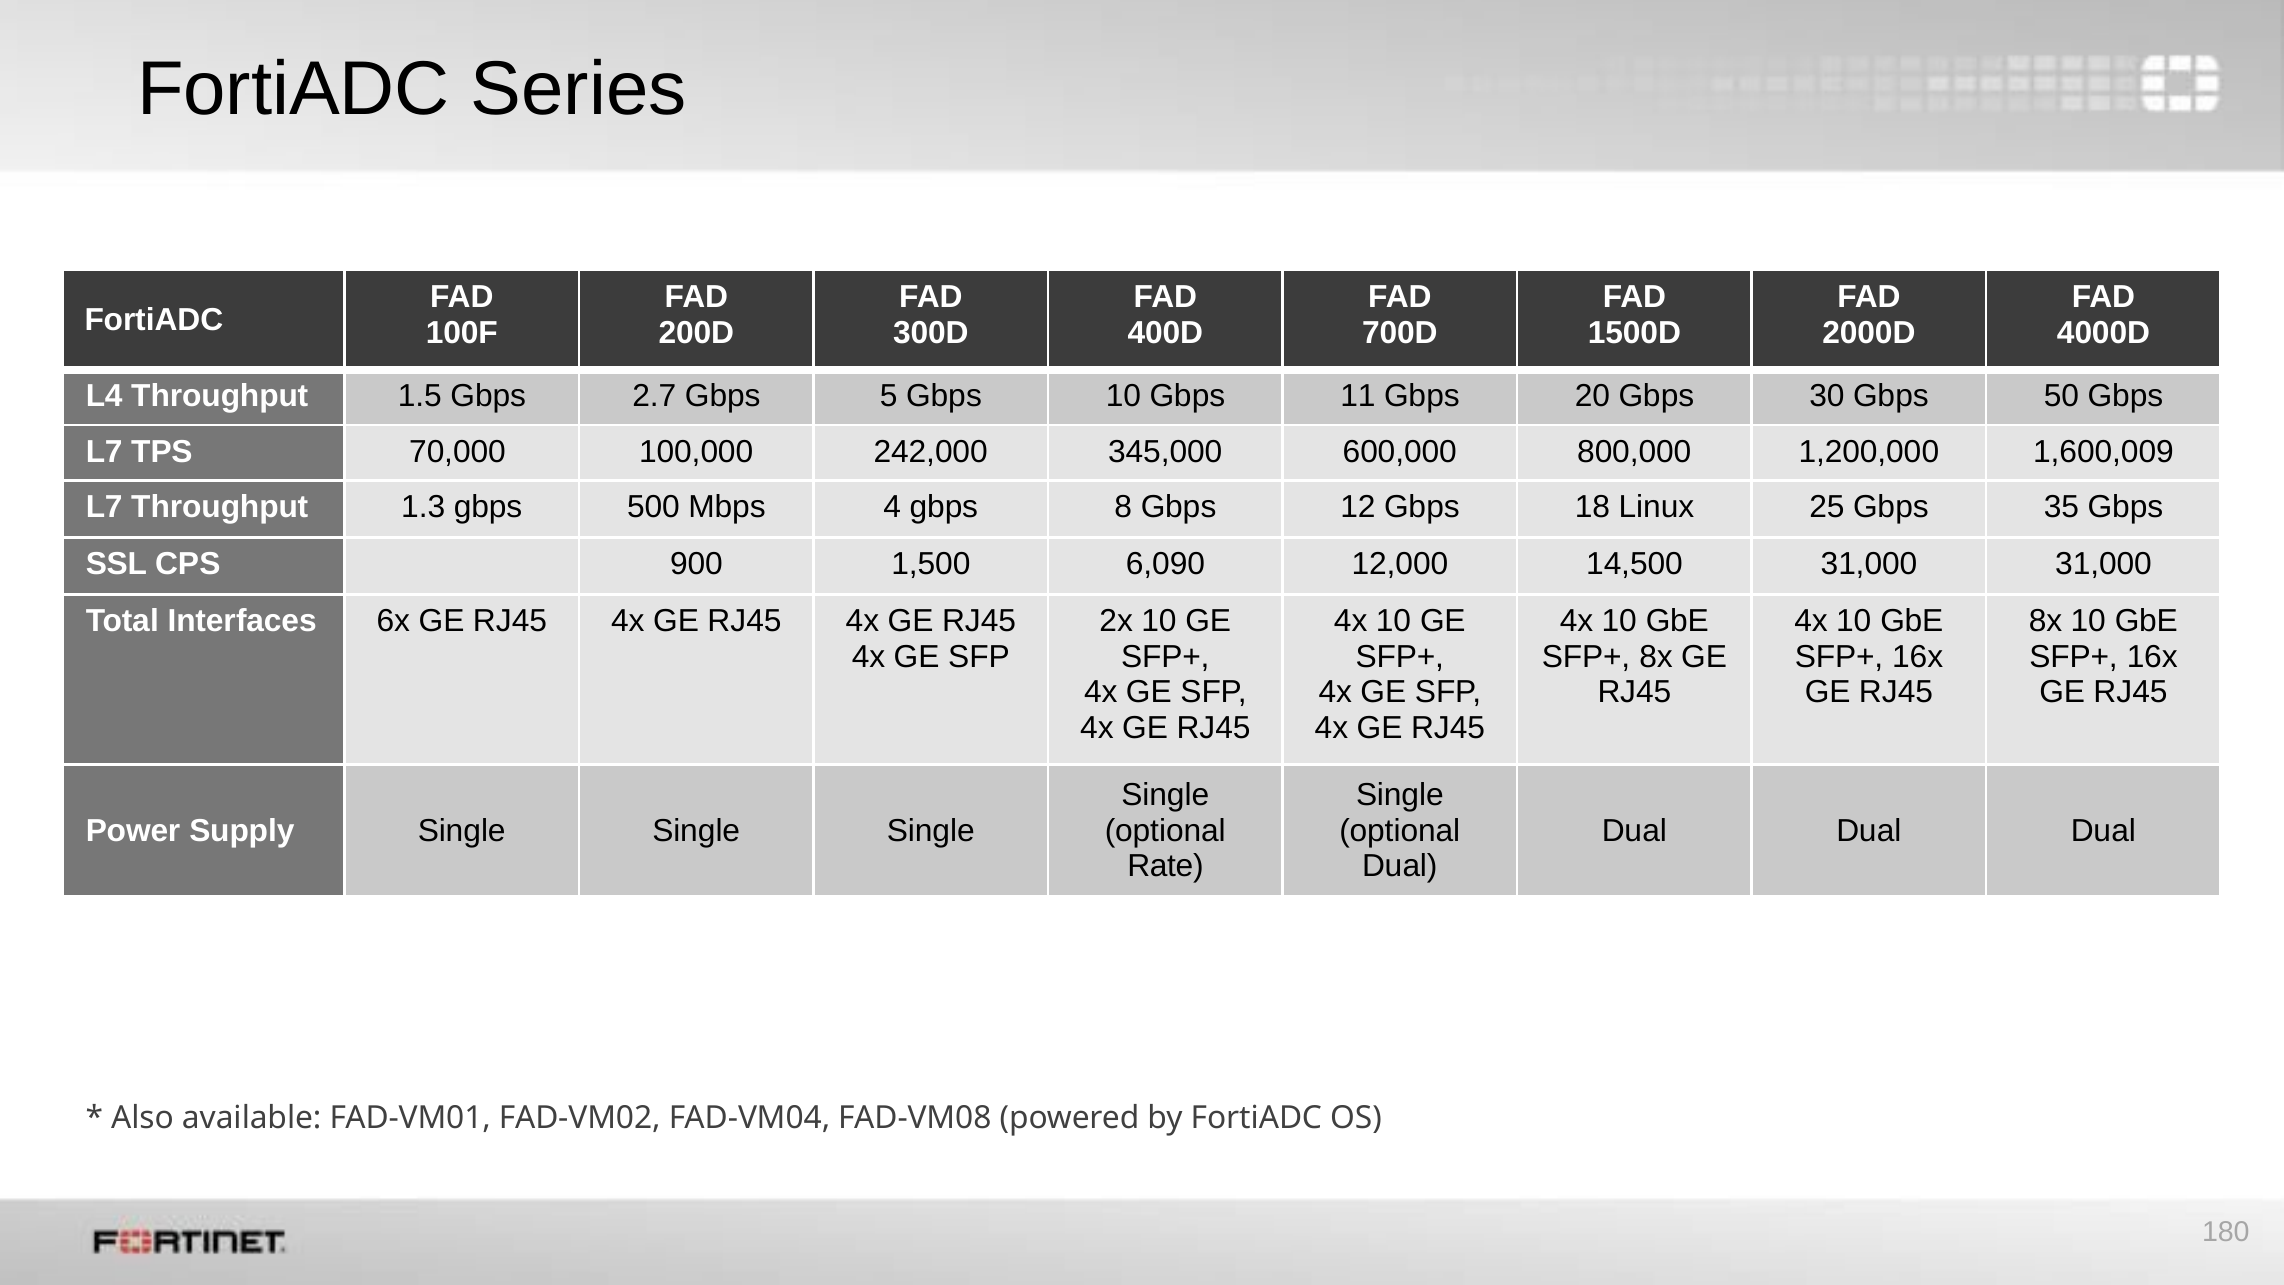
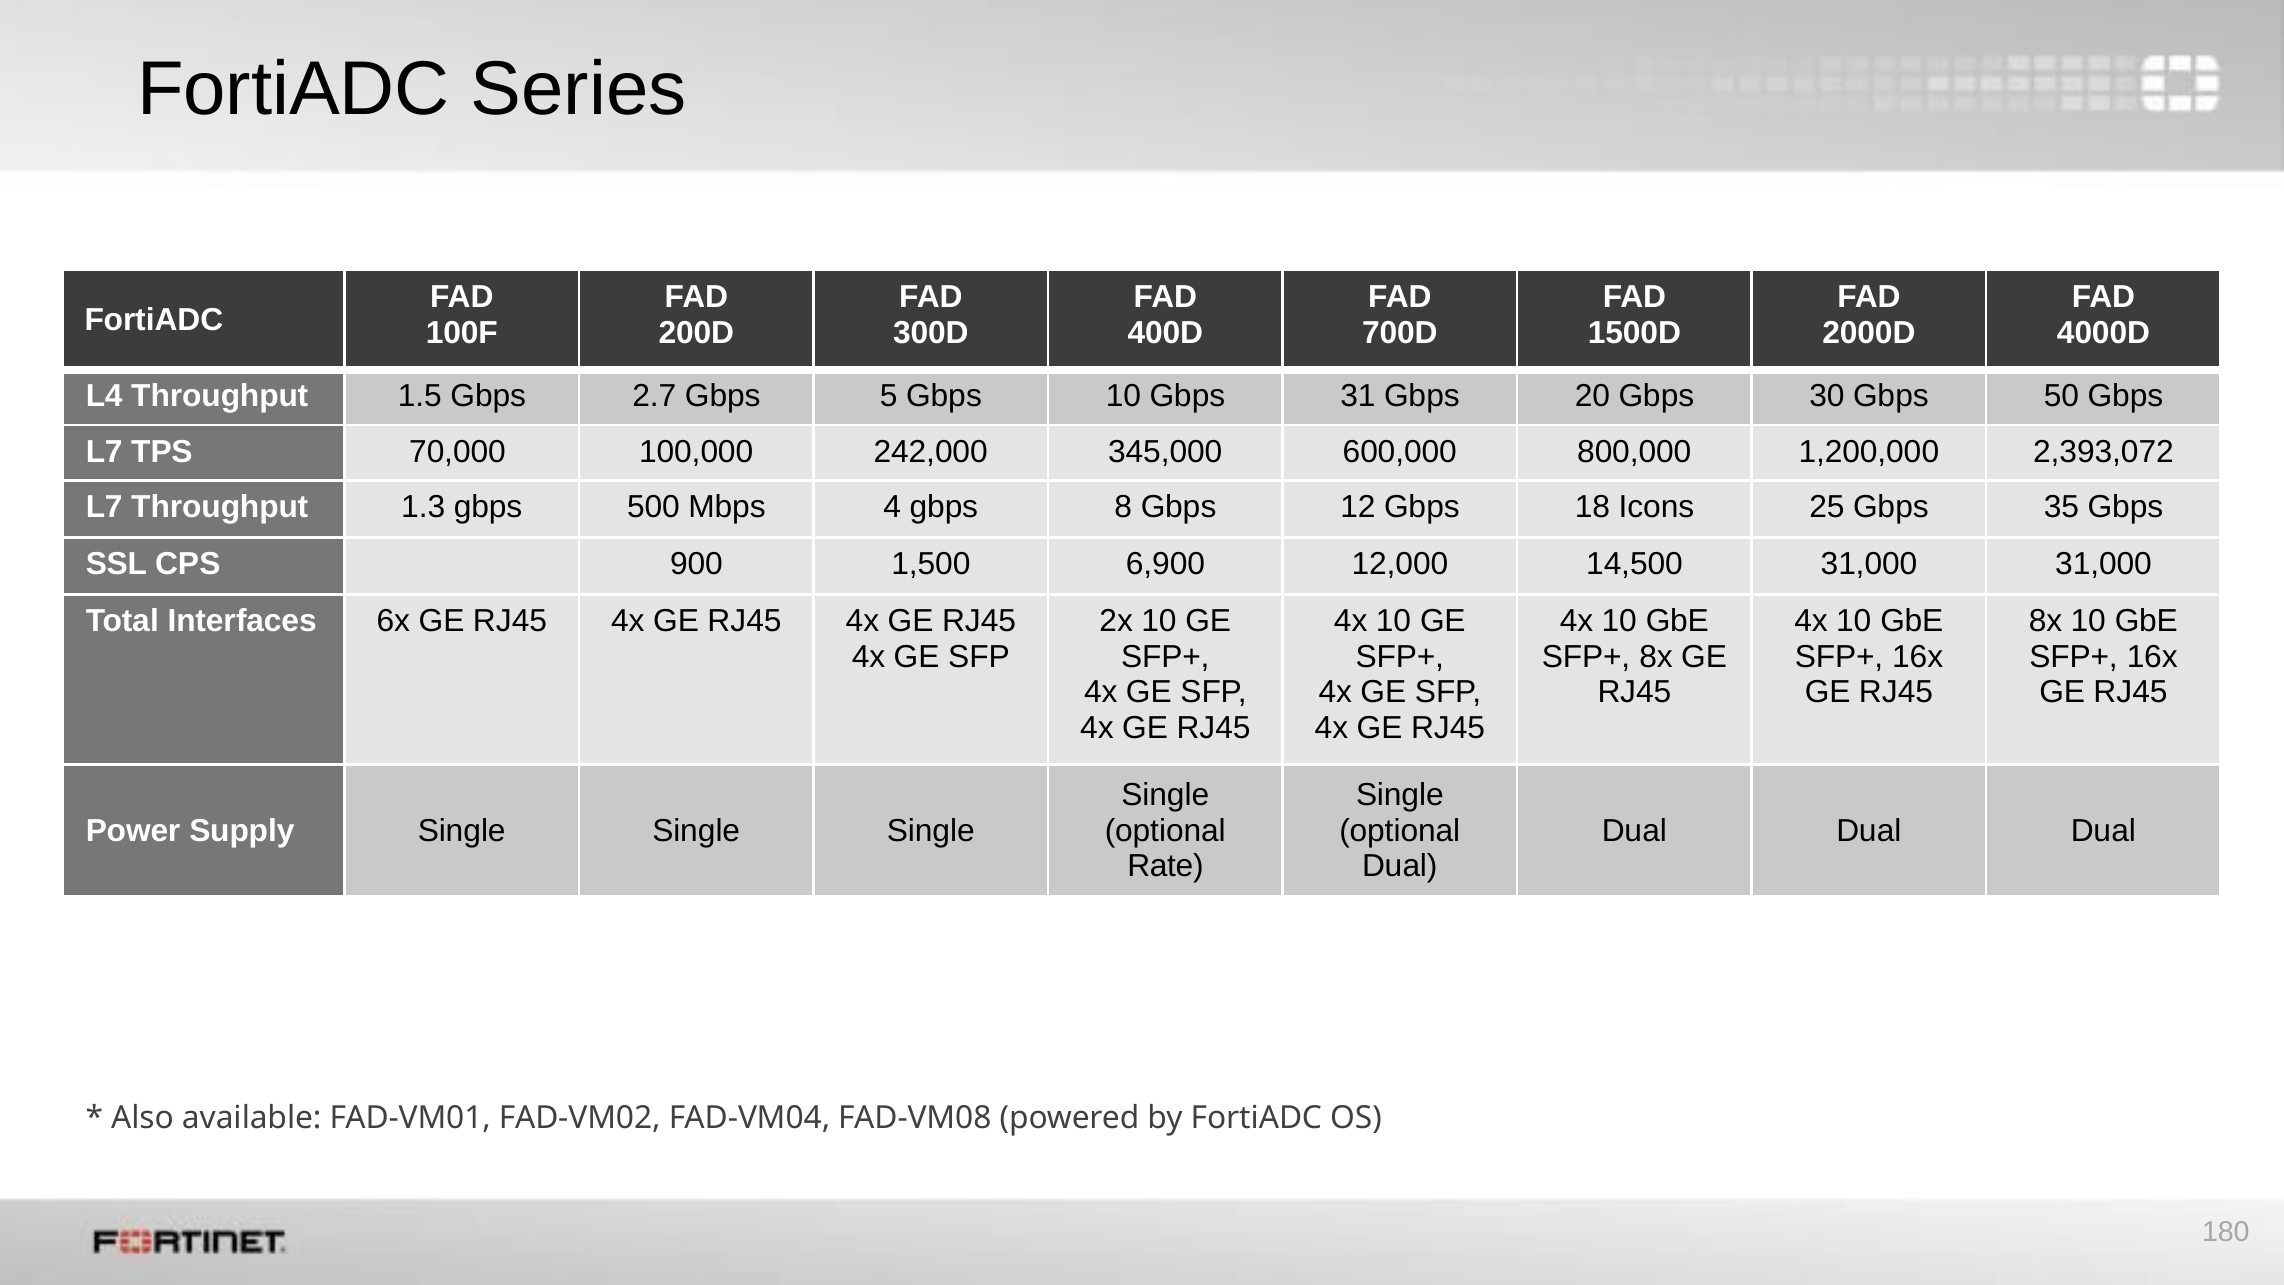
11: 11 -> 31
1,600,009: 1,600,009 -> 2,393,072
Linux: Linux -> Icons
6,090: 6,090 -> 6,900
